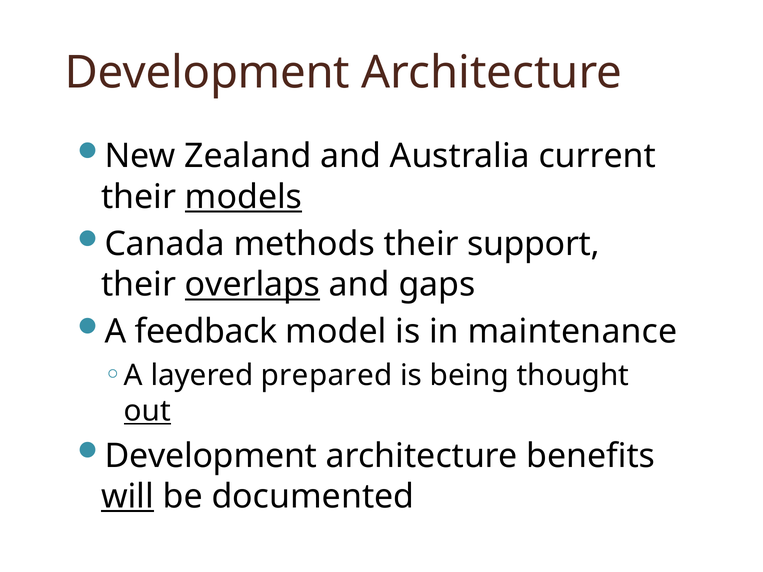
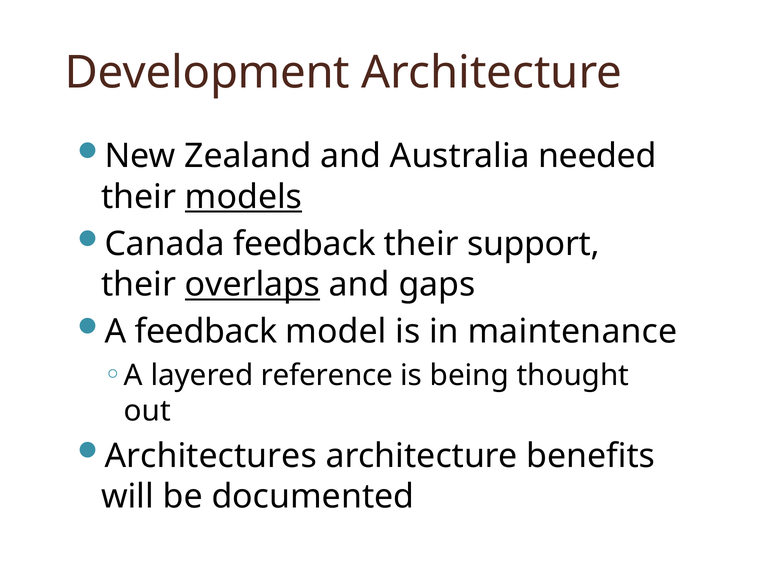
current: current -> needed
Canada methods: methods -> feedback
prepared: prepared -> reference
out underline: present -> none
Development at (211, 456): Development -> Architectures
will underline: present -> none
